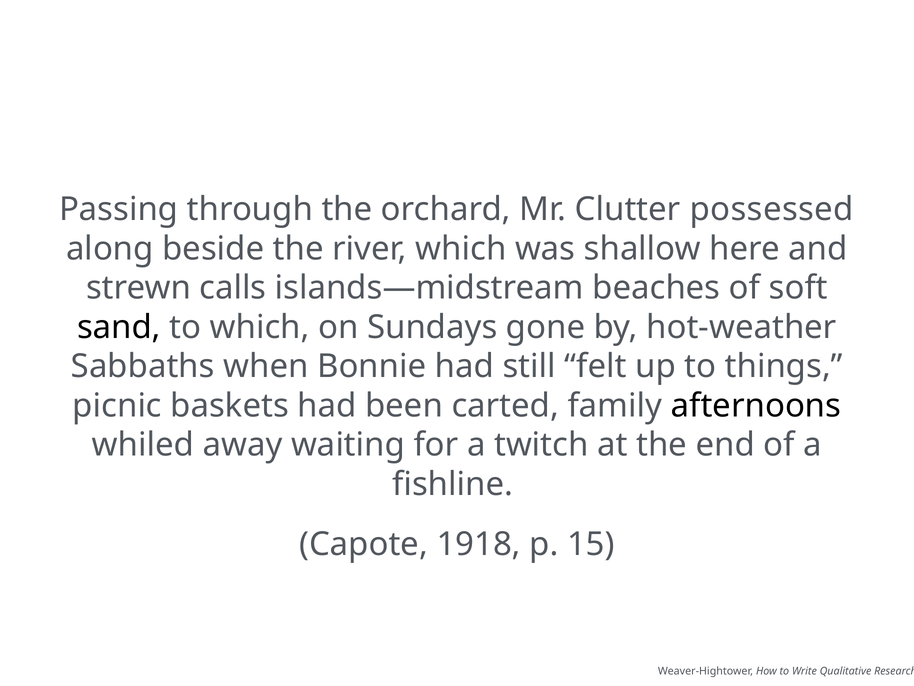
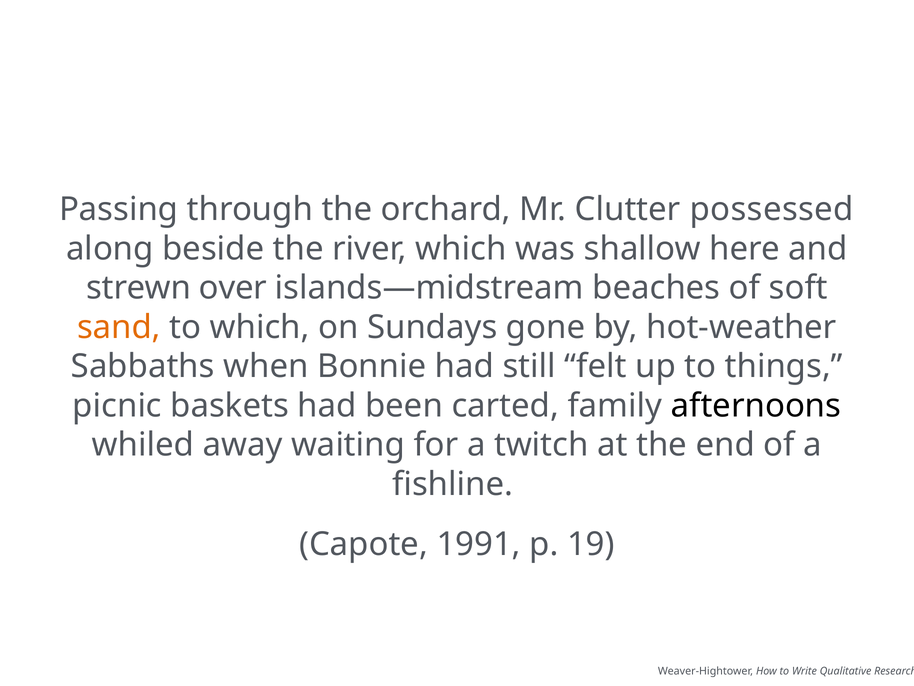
calls: calls -> over
sand colour: black -> orange
1918: 1918 -> 1991
15: 15 -> 19
